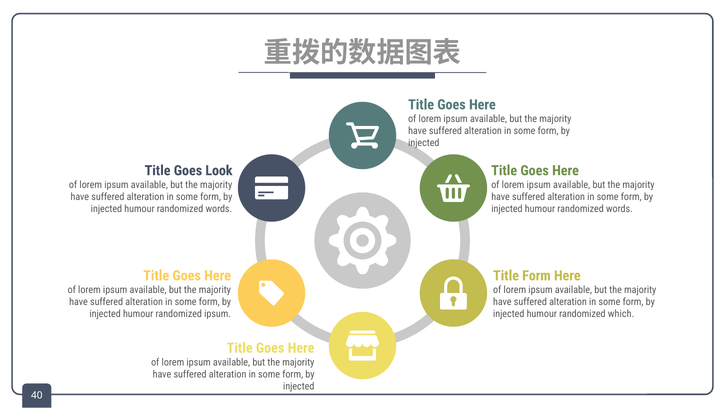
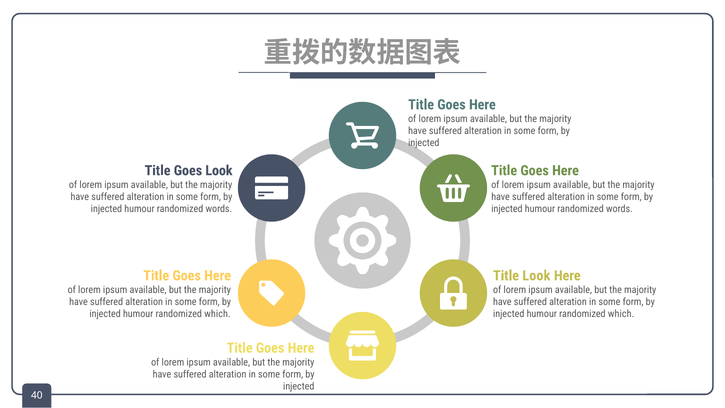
Title Form: Form -> Look
ipsum at (218, 314): ipsum -> which
